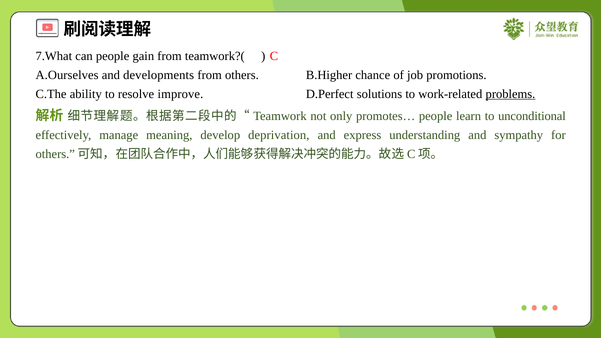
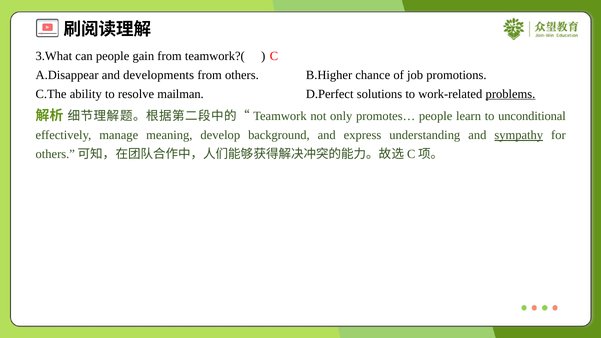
7.What: 7.What -> 3.What
A.Ourselves: A.Ourselves -> A.Disappear
improve: improve -> mailman
deprivation: deprivation -> background
sympathy underline: none -> present
